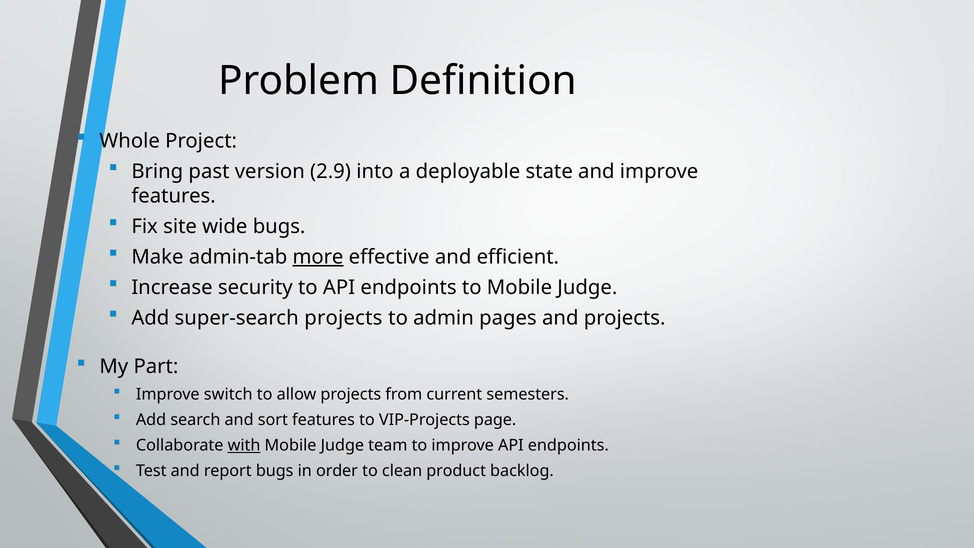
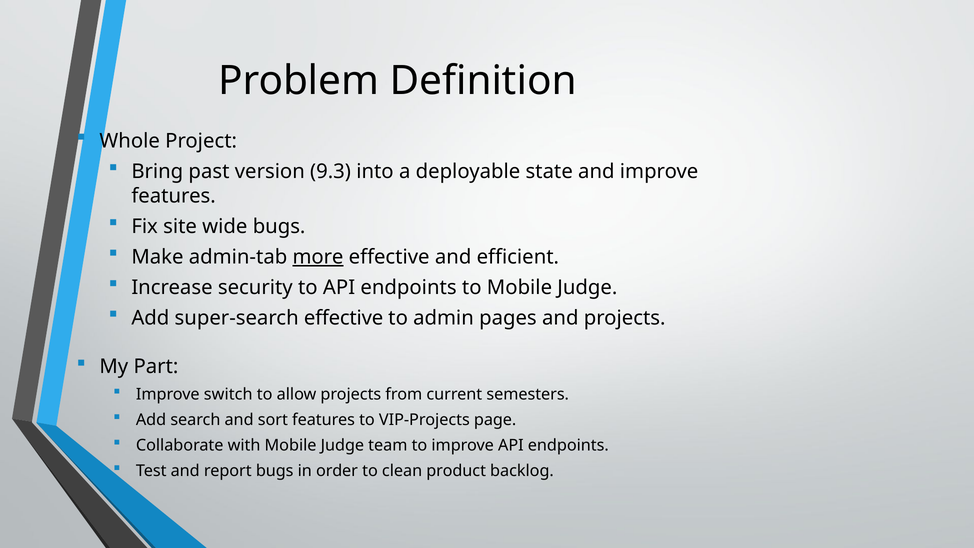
2.9: 2.9 -> 9.3
super-search projects: projects -> effective
with underline: present -> none
